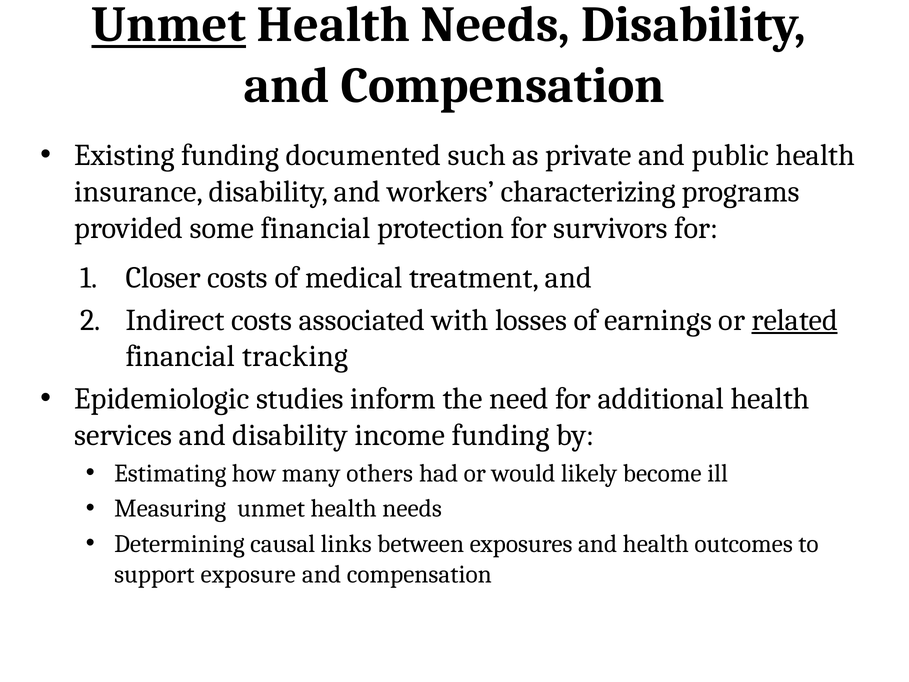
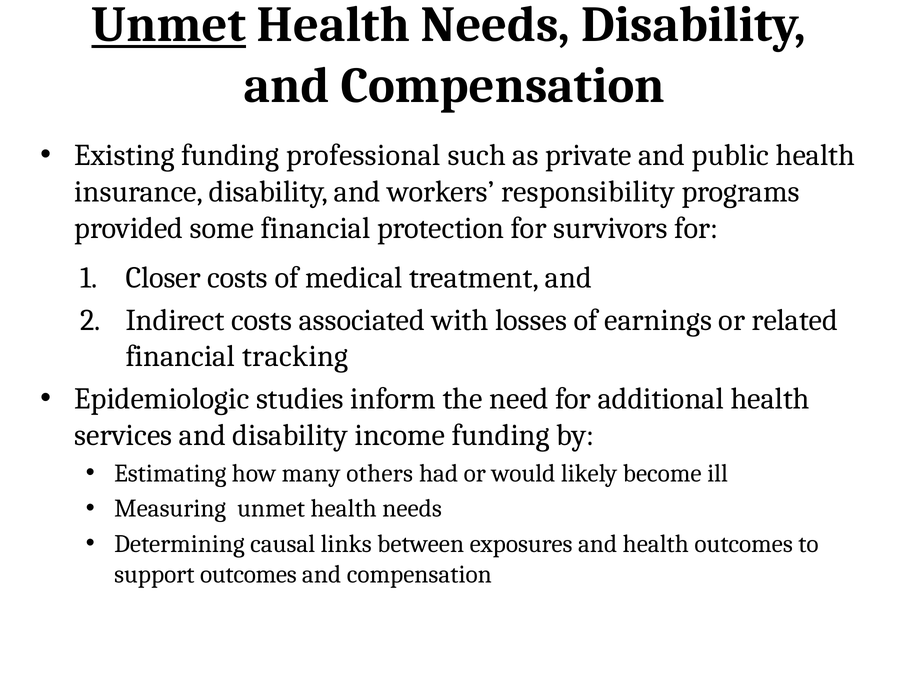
documented: documented -> professional
characterizing: characterizing -> responsibility
related underline: present -> none
support exposure: exposure -> outcomes
